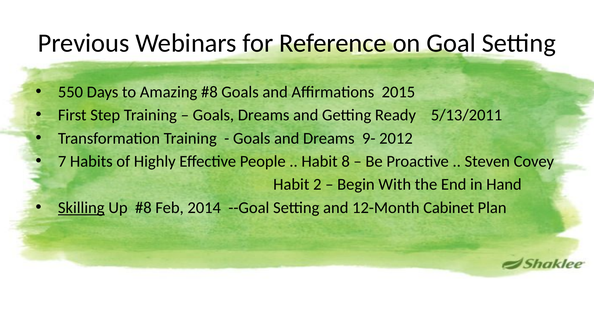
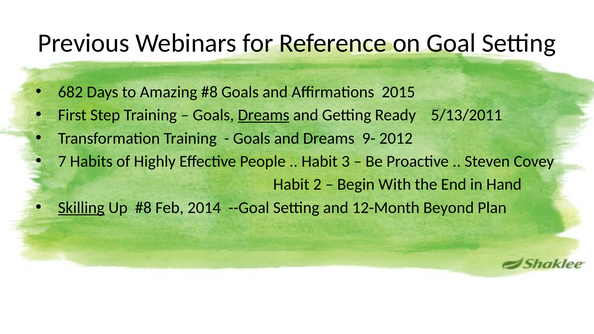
550: 550 -> 682
Dreams at (264, 115) underline: none -> present
8: 8 -> 3
Cabinet: Cabinet -> Beyond
